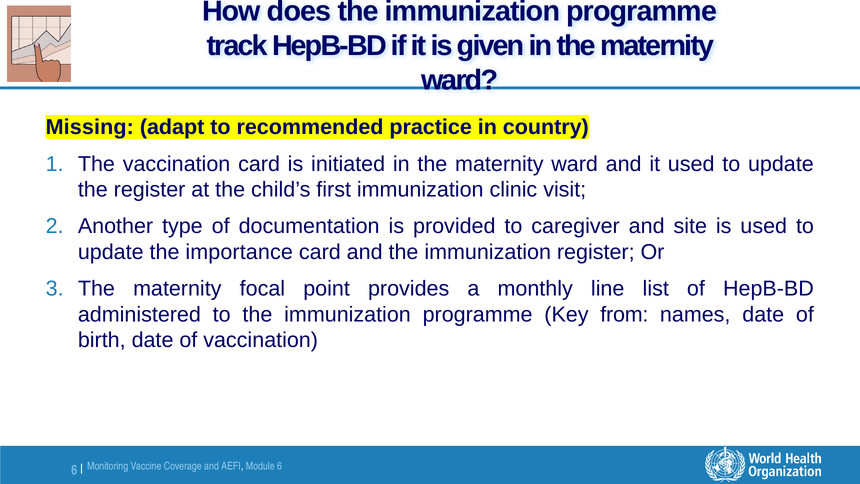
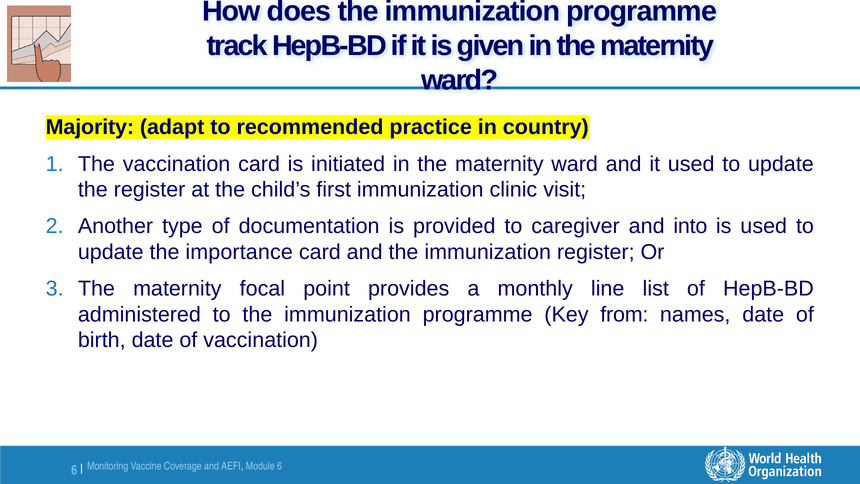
Missing: Missing -> Majority
site: site -> into
